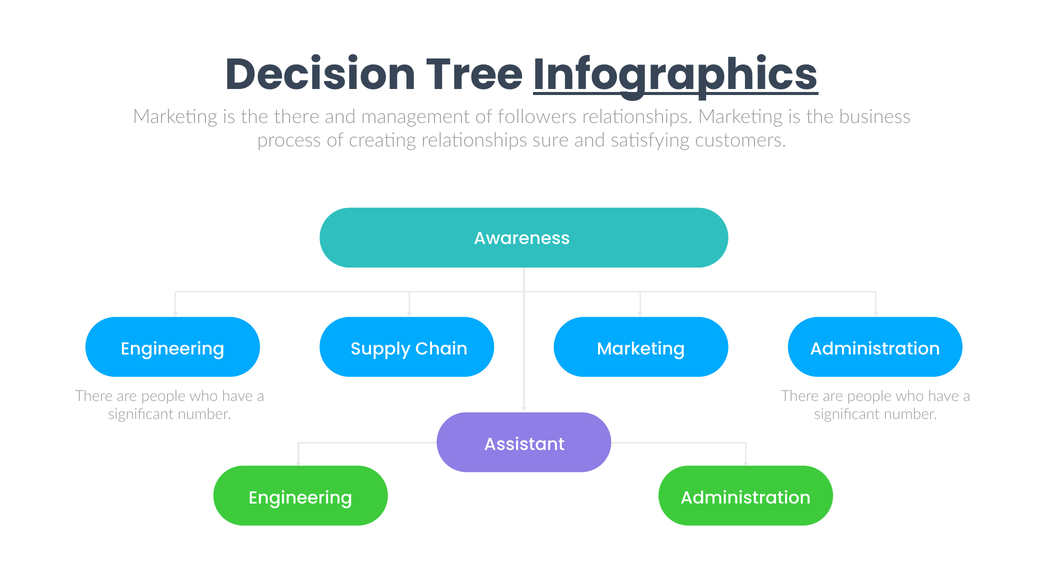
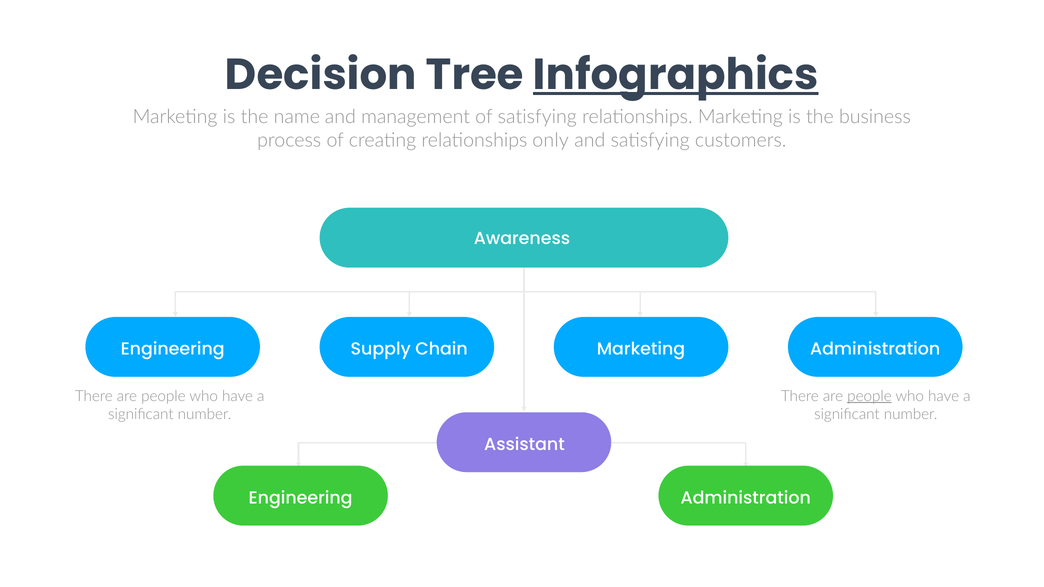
the there: there -> name
of followers: followers -> satisfying
sure: sure -> only
people at (869, 396) underline: none -> present
